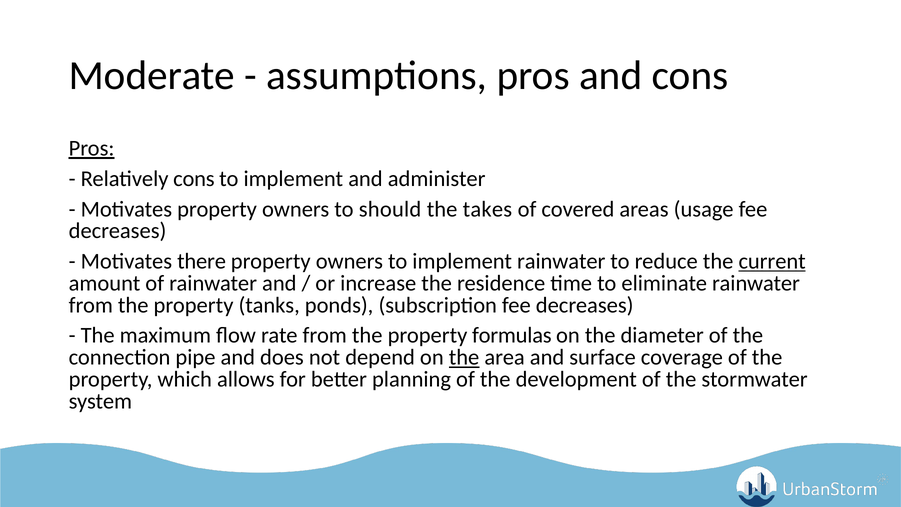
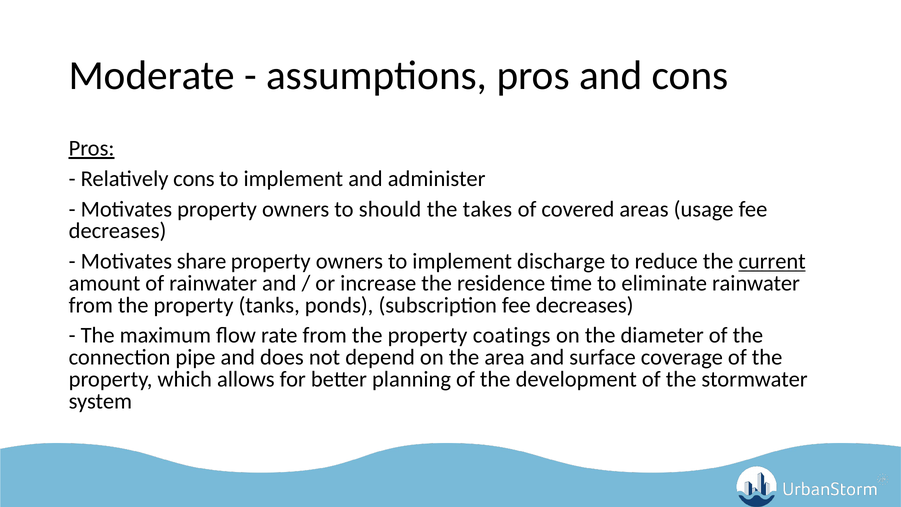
there: there -> share
implement rainwater: rainwater -> discharge
formulas: formulas -> coatings
the at (464, 357) underline: present -> none
